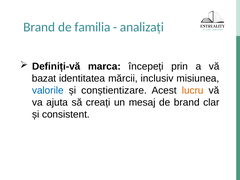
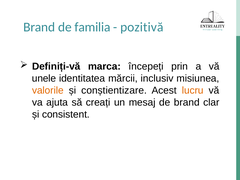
analizați: analizați -> pozitivă
bazat: bazat -> unele
valorile colour: blue -> orange
